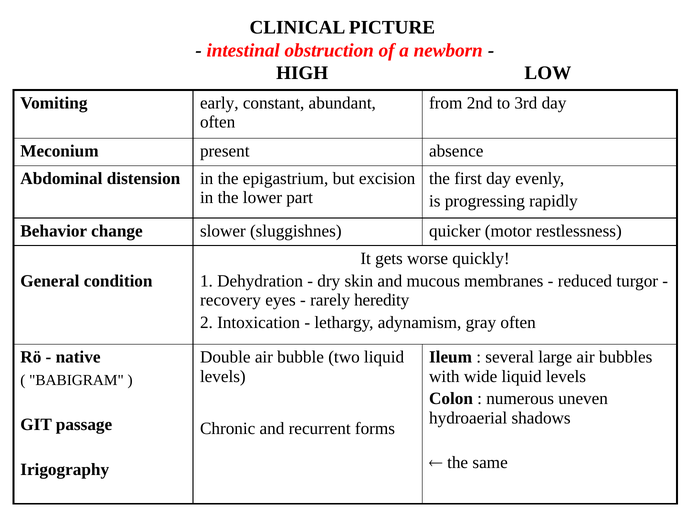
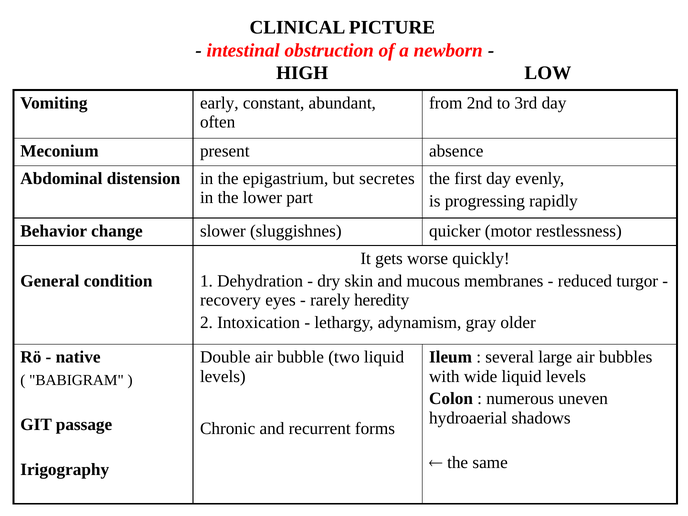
excision: excision -> secretes
gray often: often -> older
